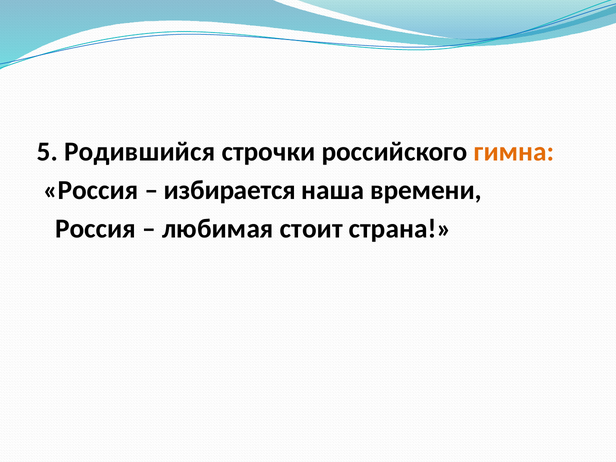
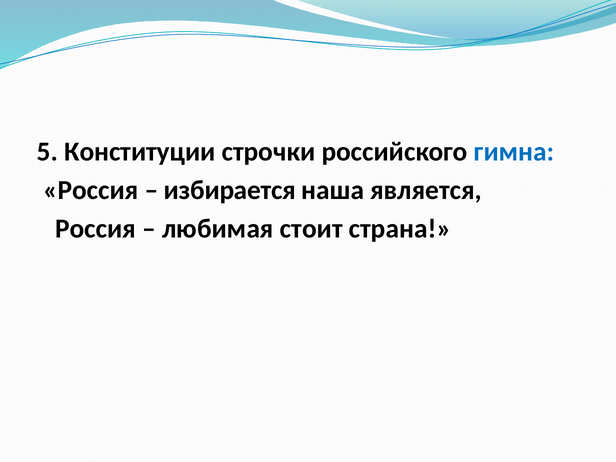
Родившийся: Родившийся -> Конституции
гимна colour: orange -> blue
времени: времени -> является
